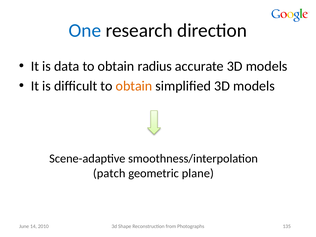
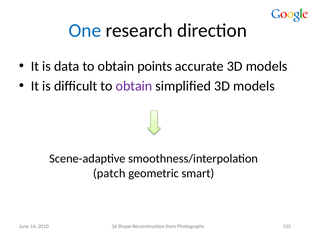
radius: radius -> points
obtain at (134, 86) colour: orange -> purple
plane: plane -> smart
